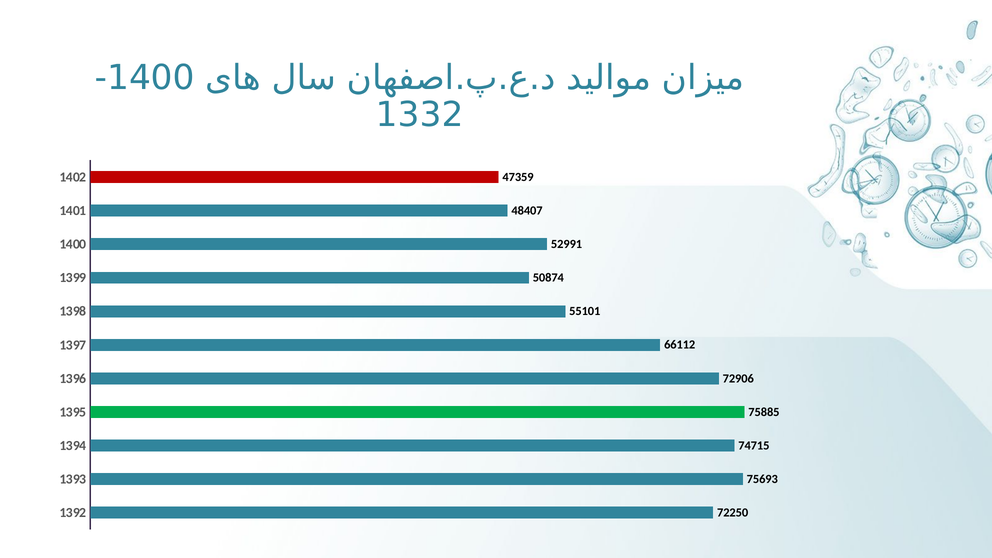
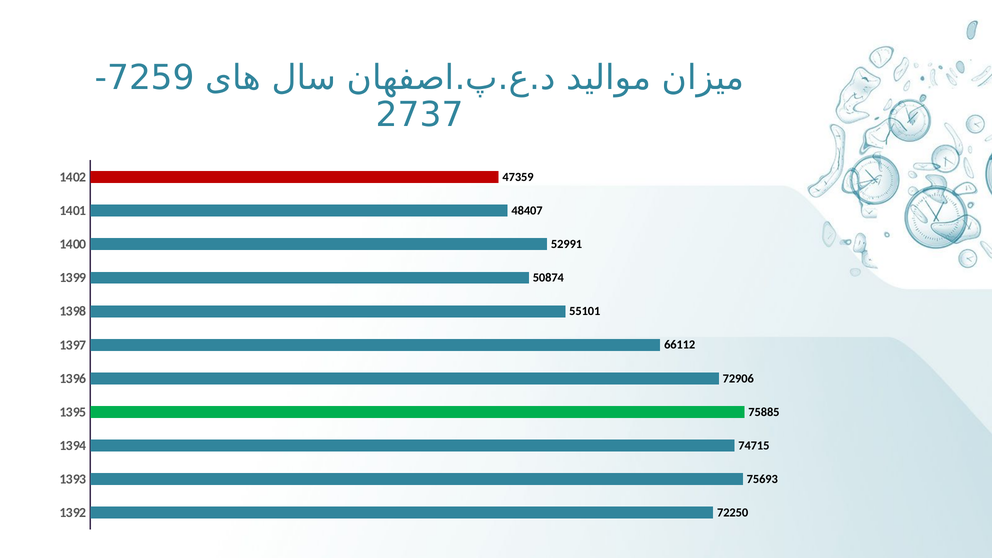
1400 at (151, 78): 1400 -> 7259
1332: 1332 -> 2737
